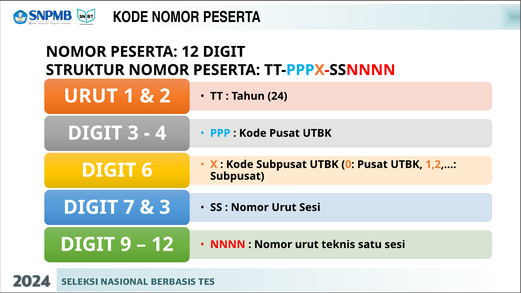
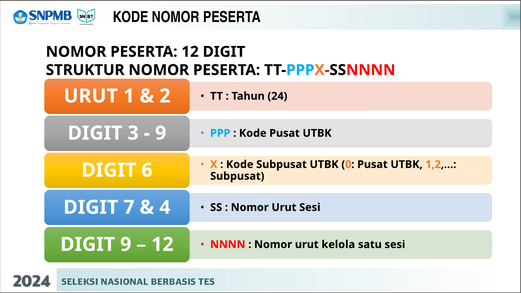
4 at (161, 133): 4 -> 9
3 at (165, 207): 3 -> 4
teknis: teknis -> kelola
